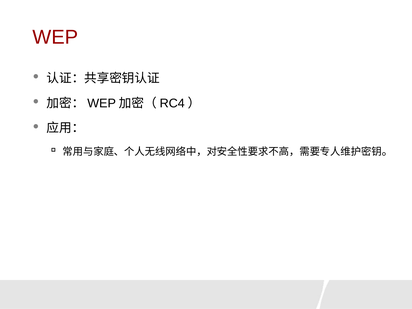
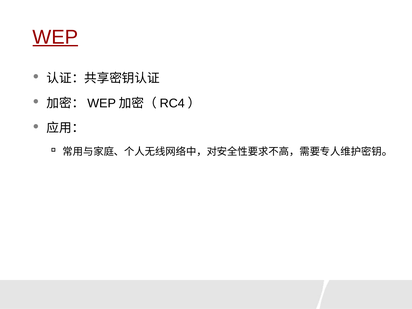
WEP underline: none -> present
